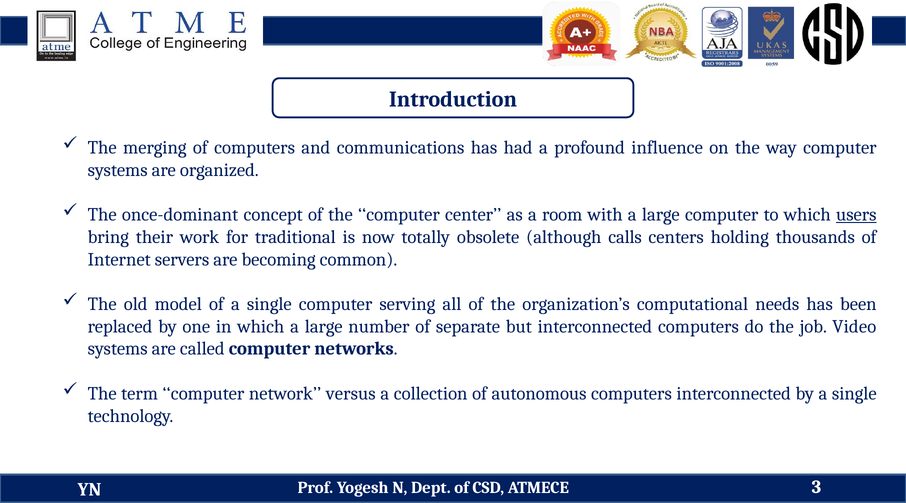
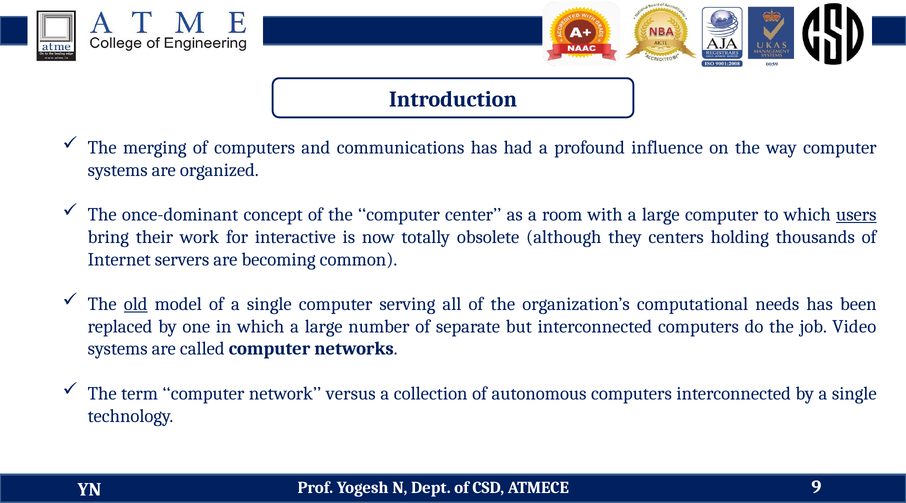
traditional: traditional -> interactive
calls: calls -> they
old underline: none -> present
3: 3 -> 9
